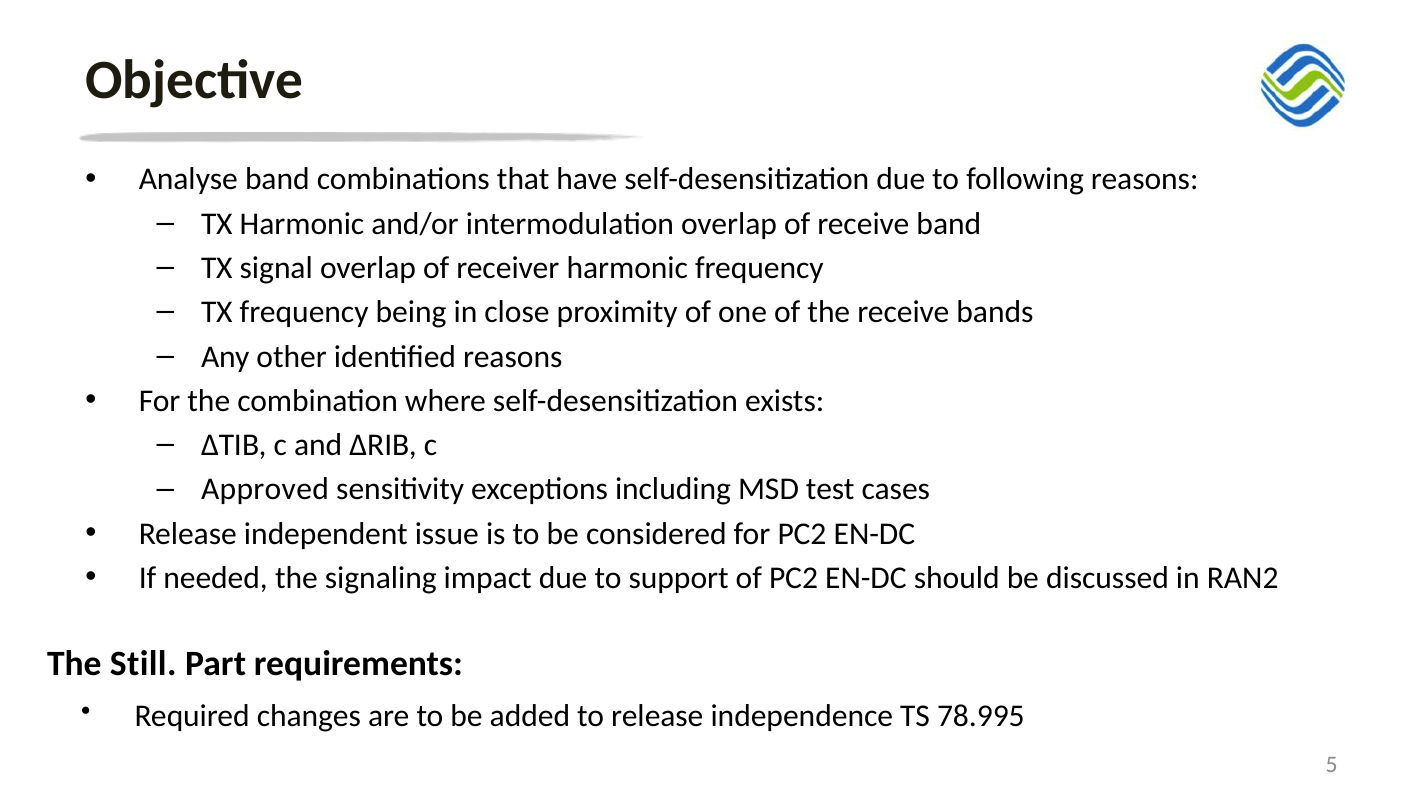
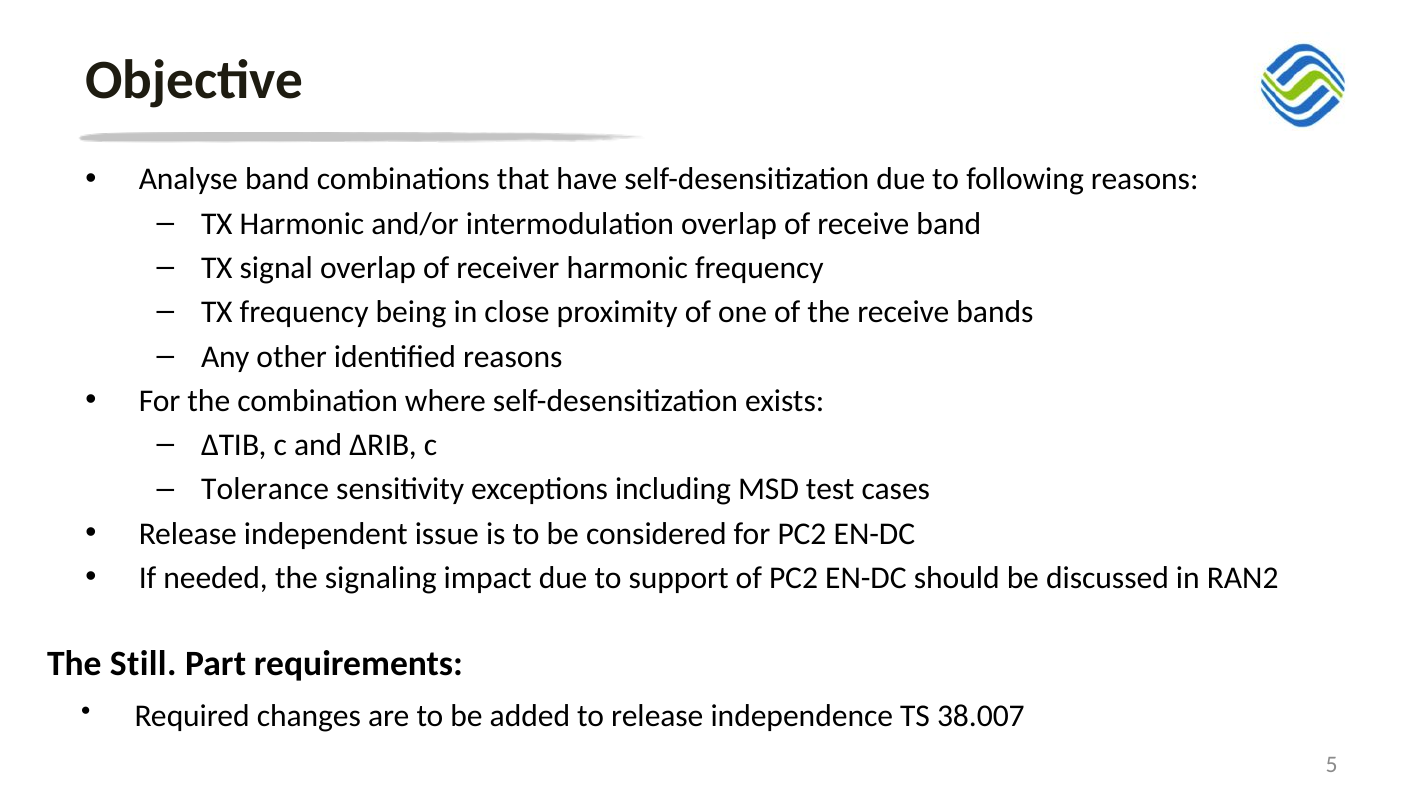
Approved: Approved -> Tolerance
78.995: 78.995 -> 38.007
